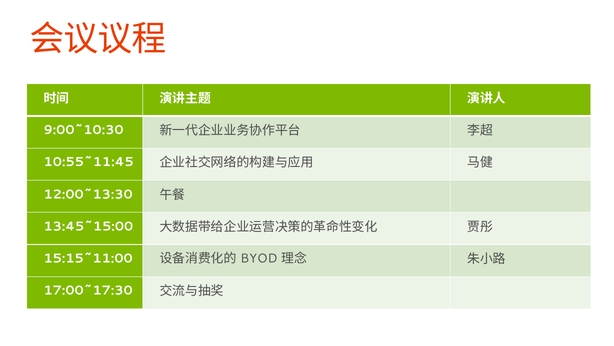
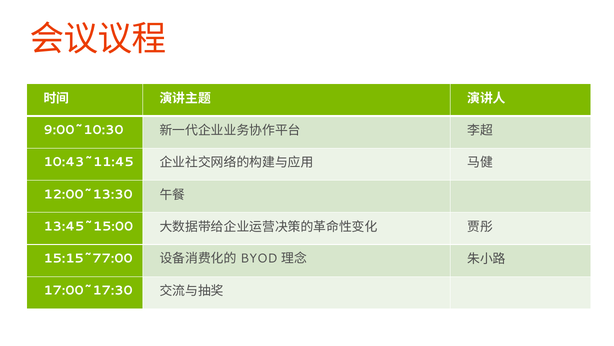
10:55~11:45: 10:55~11:45 -> 10:43~11:45
15:15~11:00: 15:15~11:00 -> 15:15~77:00
